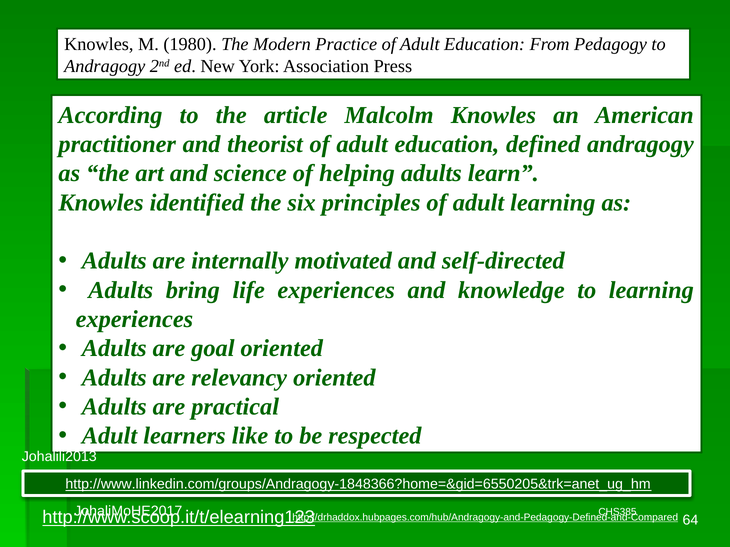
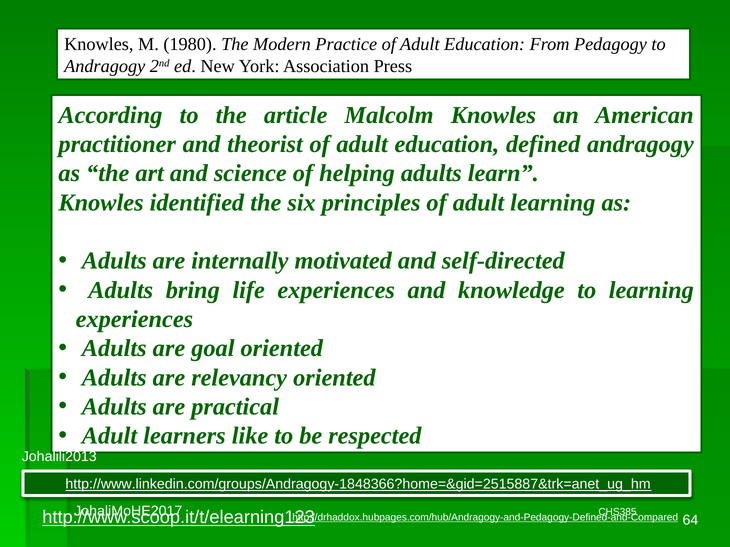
http://www.linkedin.com/groups/Andragogy-1848366?home=&gid=6550205&trk=anet_ug_hm: http://www.linkedin.com/groups/Andragogy-1848366?home=&gid=6550205&trk=anet_ug_hm -> http://www.linkedin.com/groups/Andragogy-1848366?home=&gid=2515887&trk=anet_ug_hm
